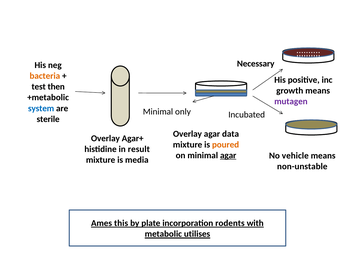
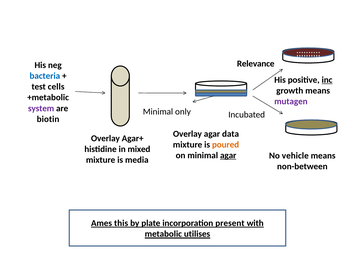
Necessary: Necessary -> Relevance
bacteria colour: orange -> blue
inc underline: none -> present
then: then -> cells
system colour: blue -> purple
sterile: sterile -> biotin
result: result -> mixed
non-unstable: non-unstable -> non-between
rodents: rodents -> present
